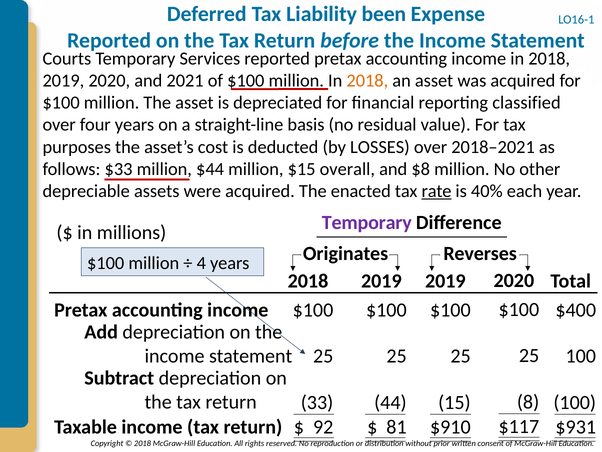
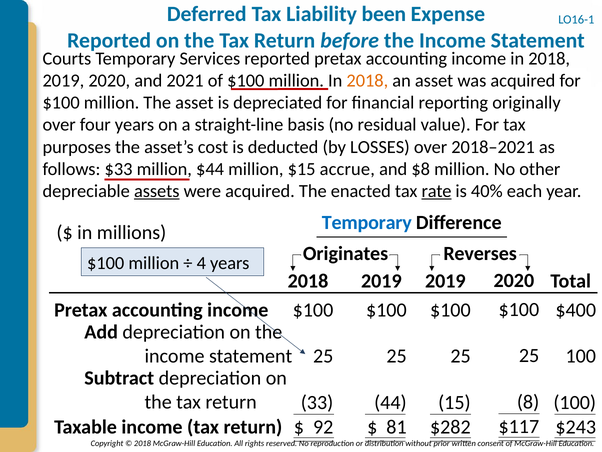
classified: classified -> originally
overall: overall -> accrue
assets underline: none -> present
Temporary at (367, 222) colour: purple -> blue
$910: $910 -> $282
$931: $931 -> $243
